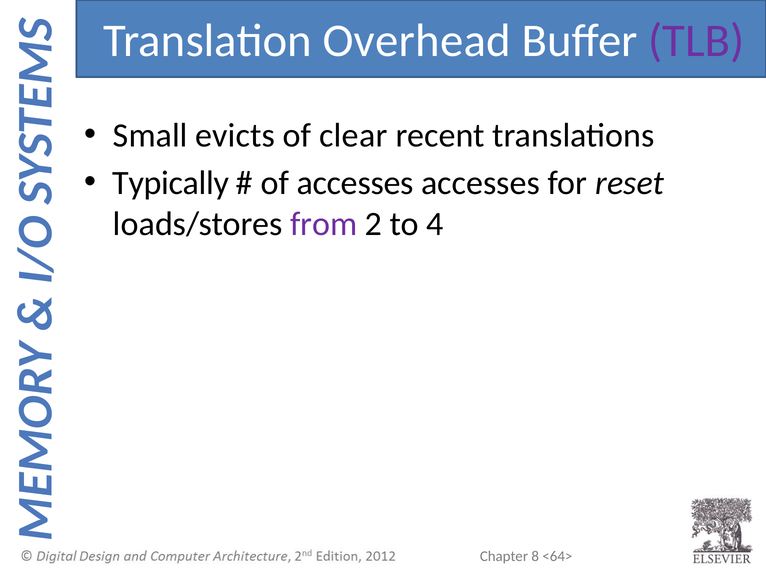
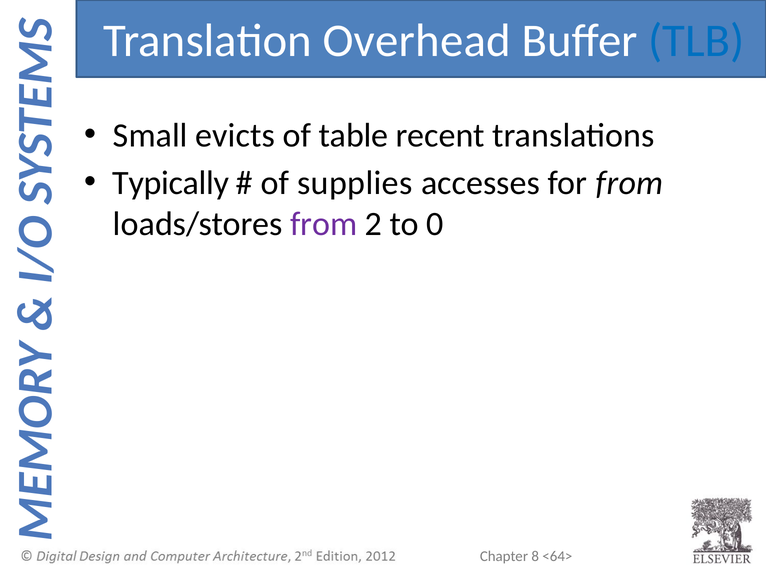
TLB colour: purple -> blue
clear: clear -> table
of accesses: accesses -> supplies
for reset: reset -> from
4: 4 -> 0
